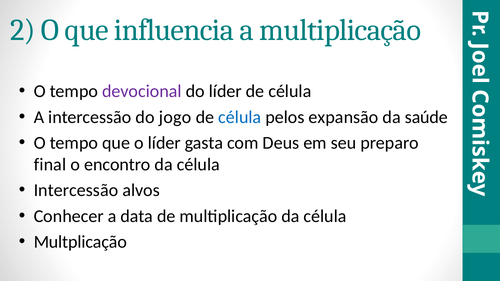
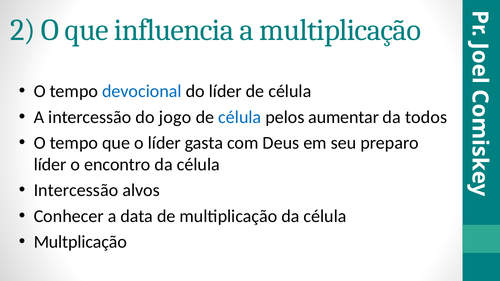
devocional colour: purple -> blue
expansão: expansão -> aumentar
saúde: saúde -> todos
final at (50, 165): final -> líder
